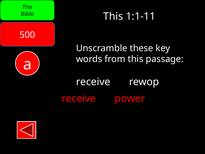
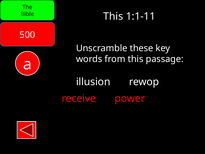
receive at (93, 82): receive -> illusion
